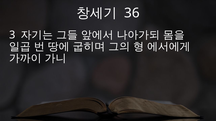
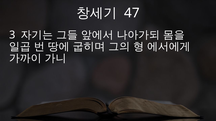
36: 36 -> 47
